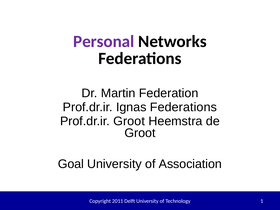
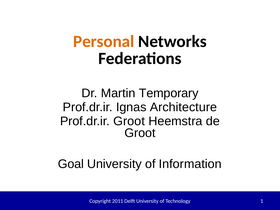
Personal colour: purple -> orange
Federation: Federation -> Temporary
Ignas Federations: Federations -> Architecture
Association: Association -> Information
